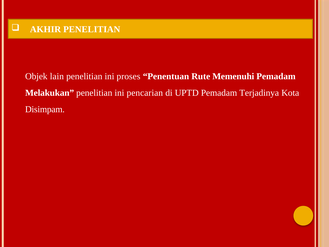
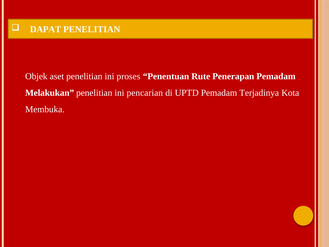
AKHIR: AKHIR -> DAPAT
lain: lain -> aset
Memenuhi: Memenuhi -> Penerapan
Disimpam: Disimpam -> Membuka
